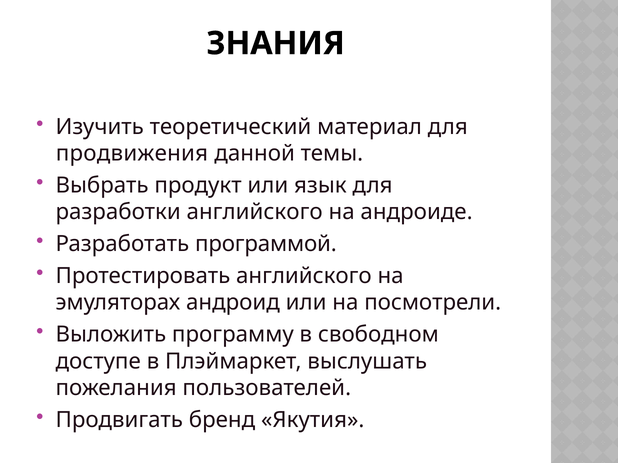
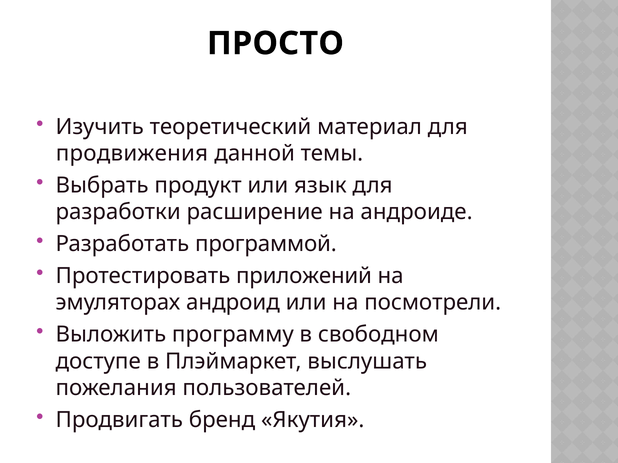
ЗНАНИЯ: ЗНАНИЯ -> ПРОСТО
разработки английского: английского -> расширение
Протестировать английского: английского -> приложений
